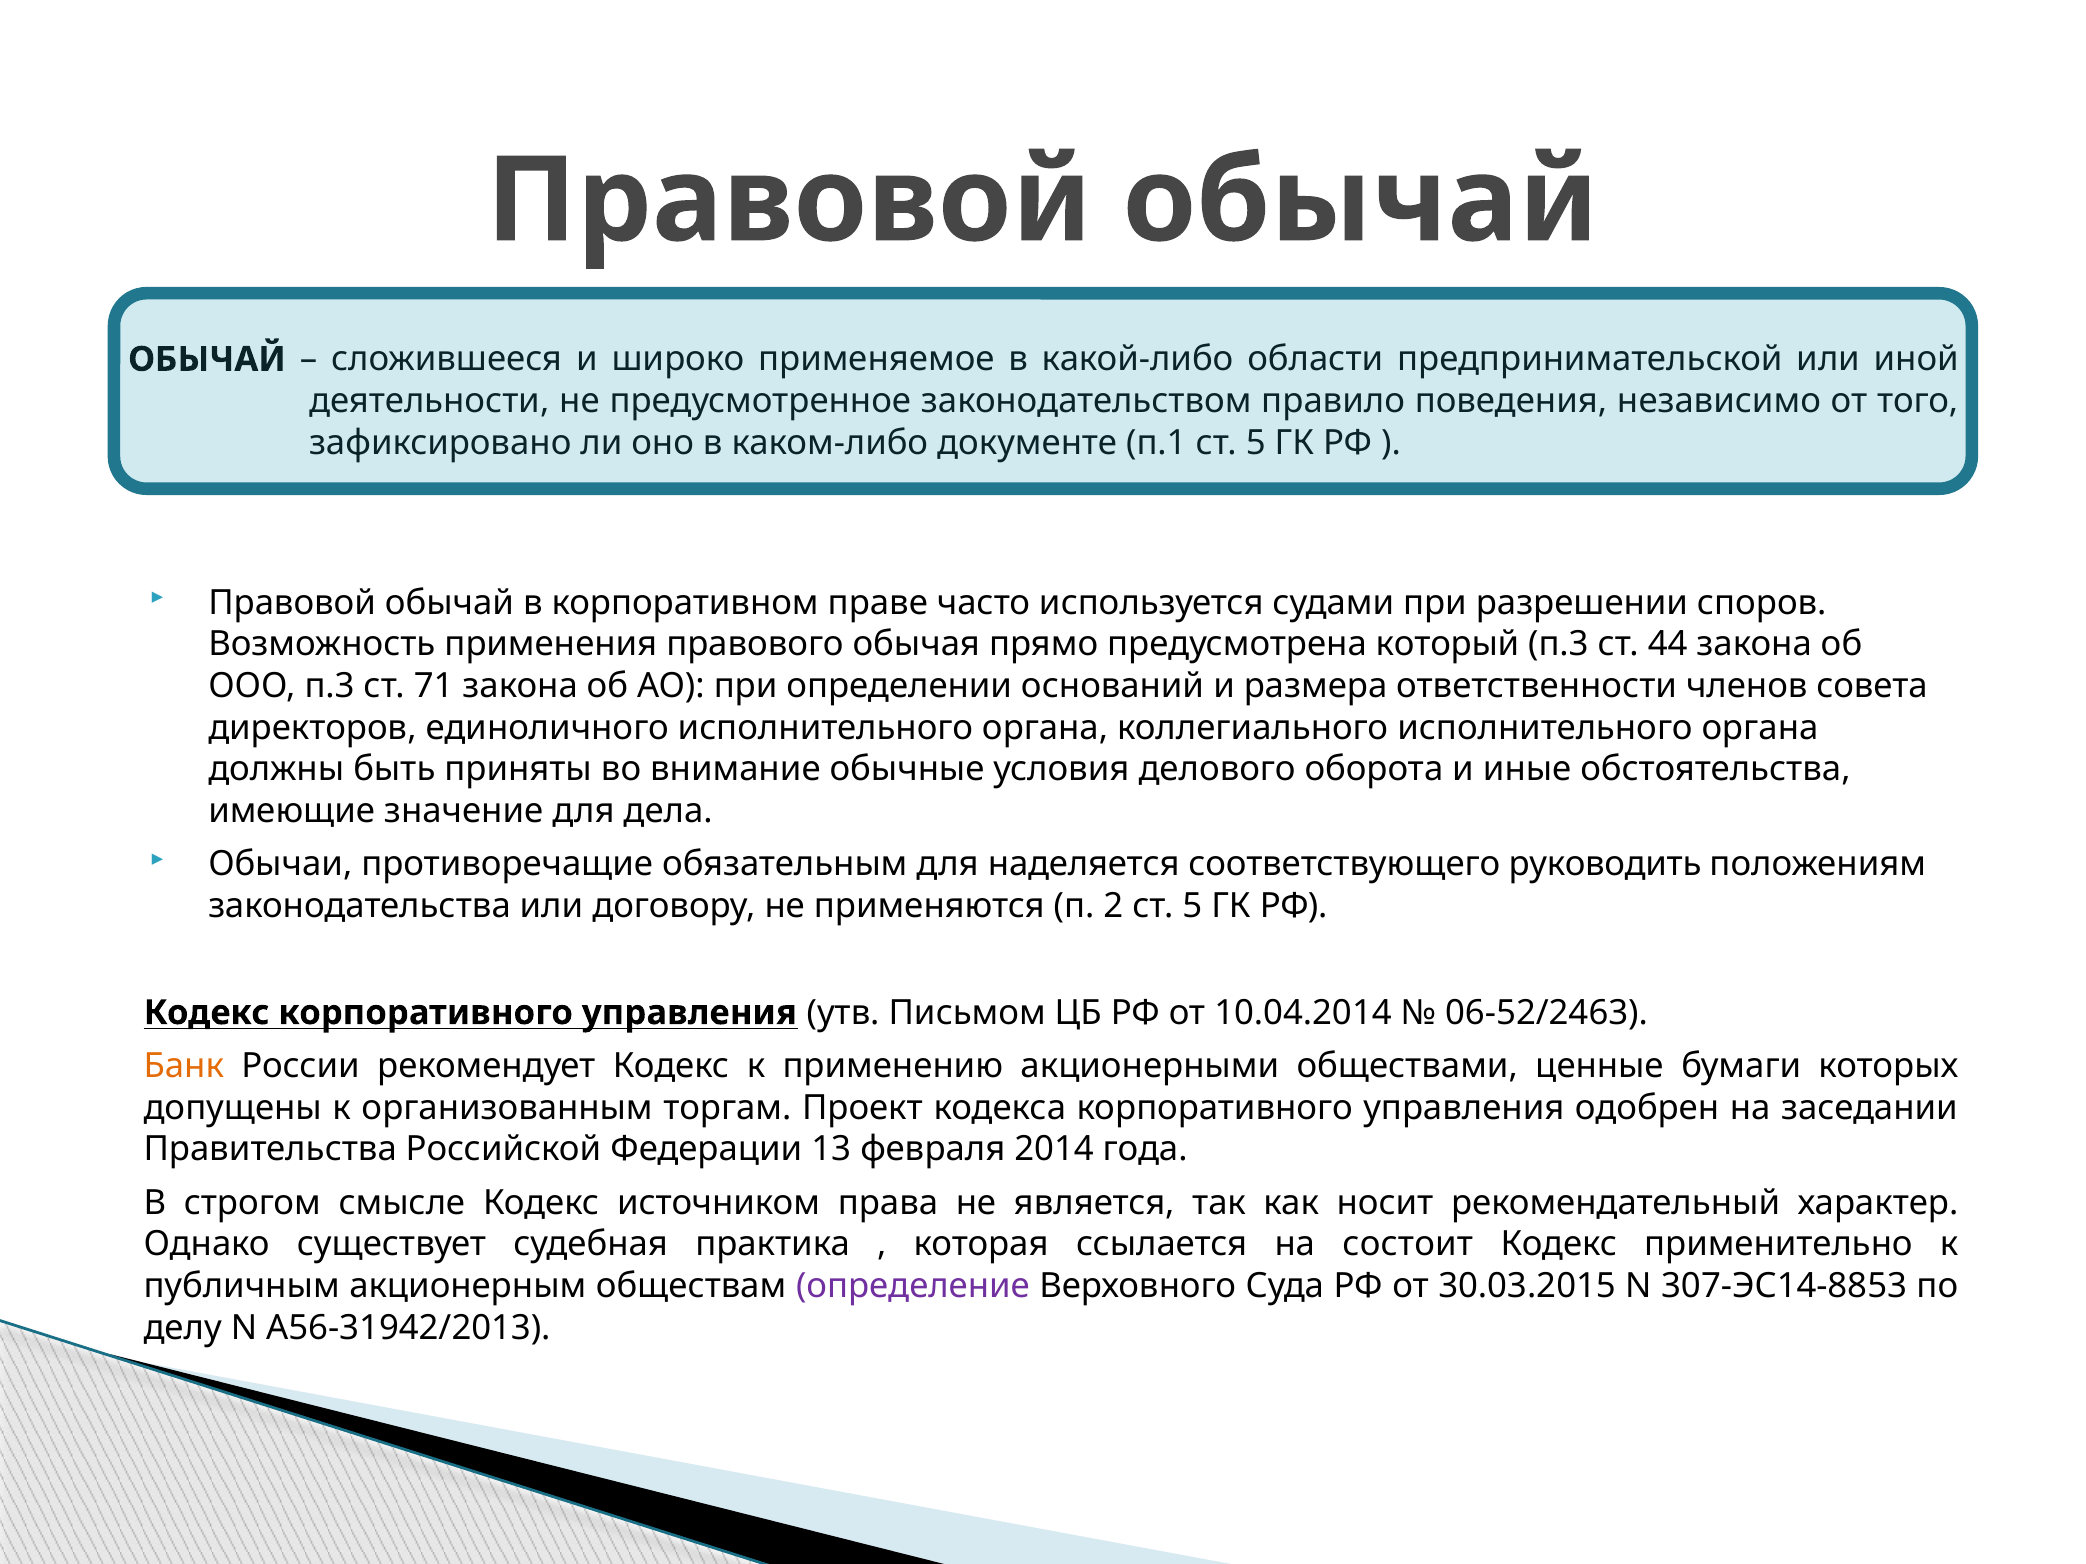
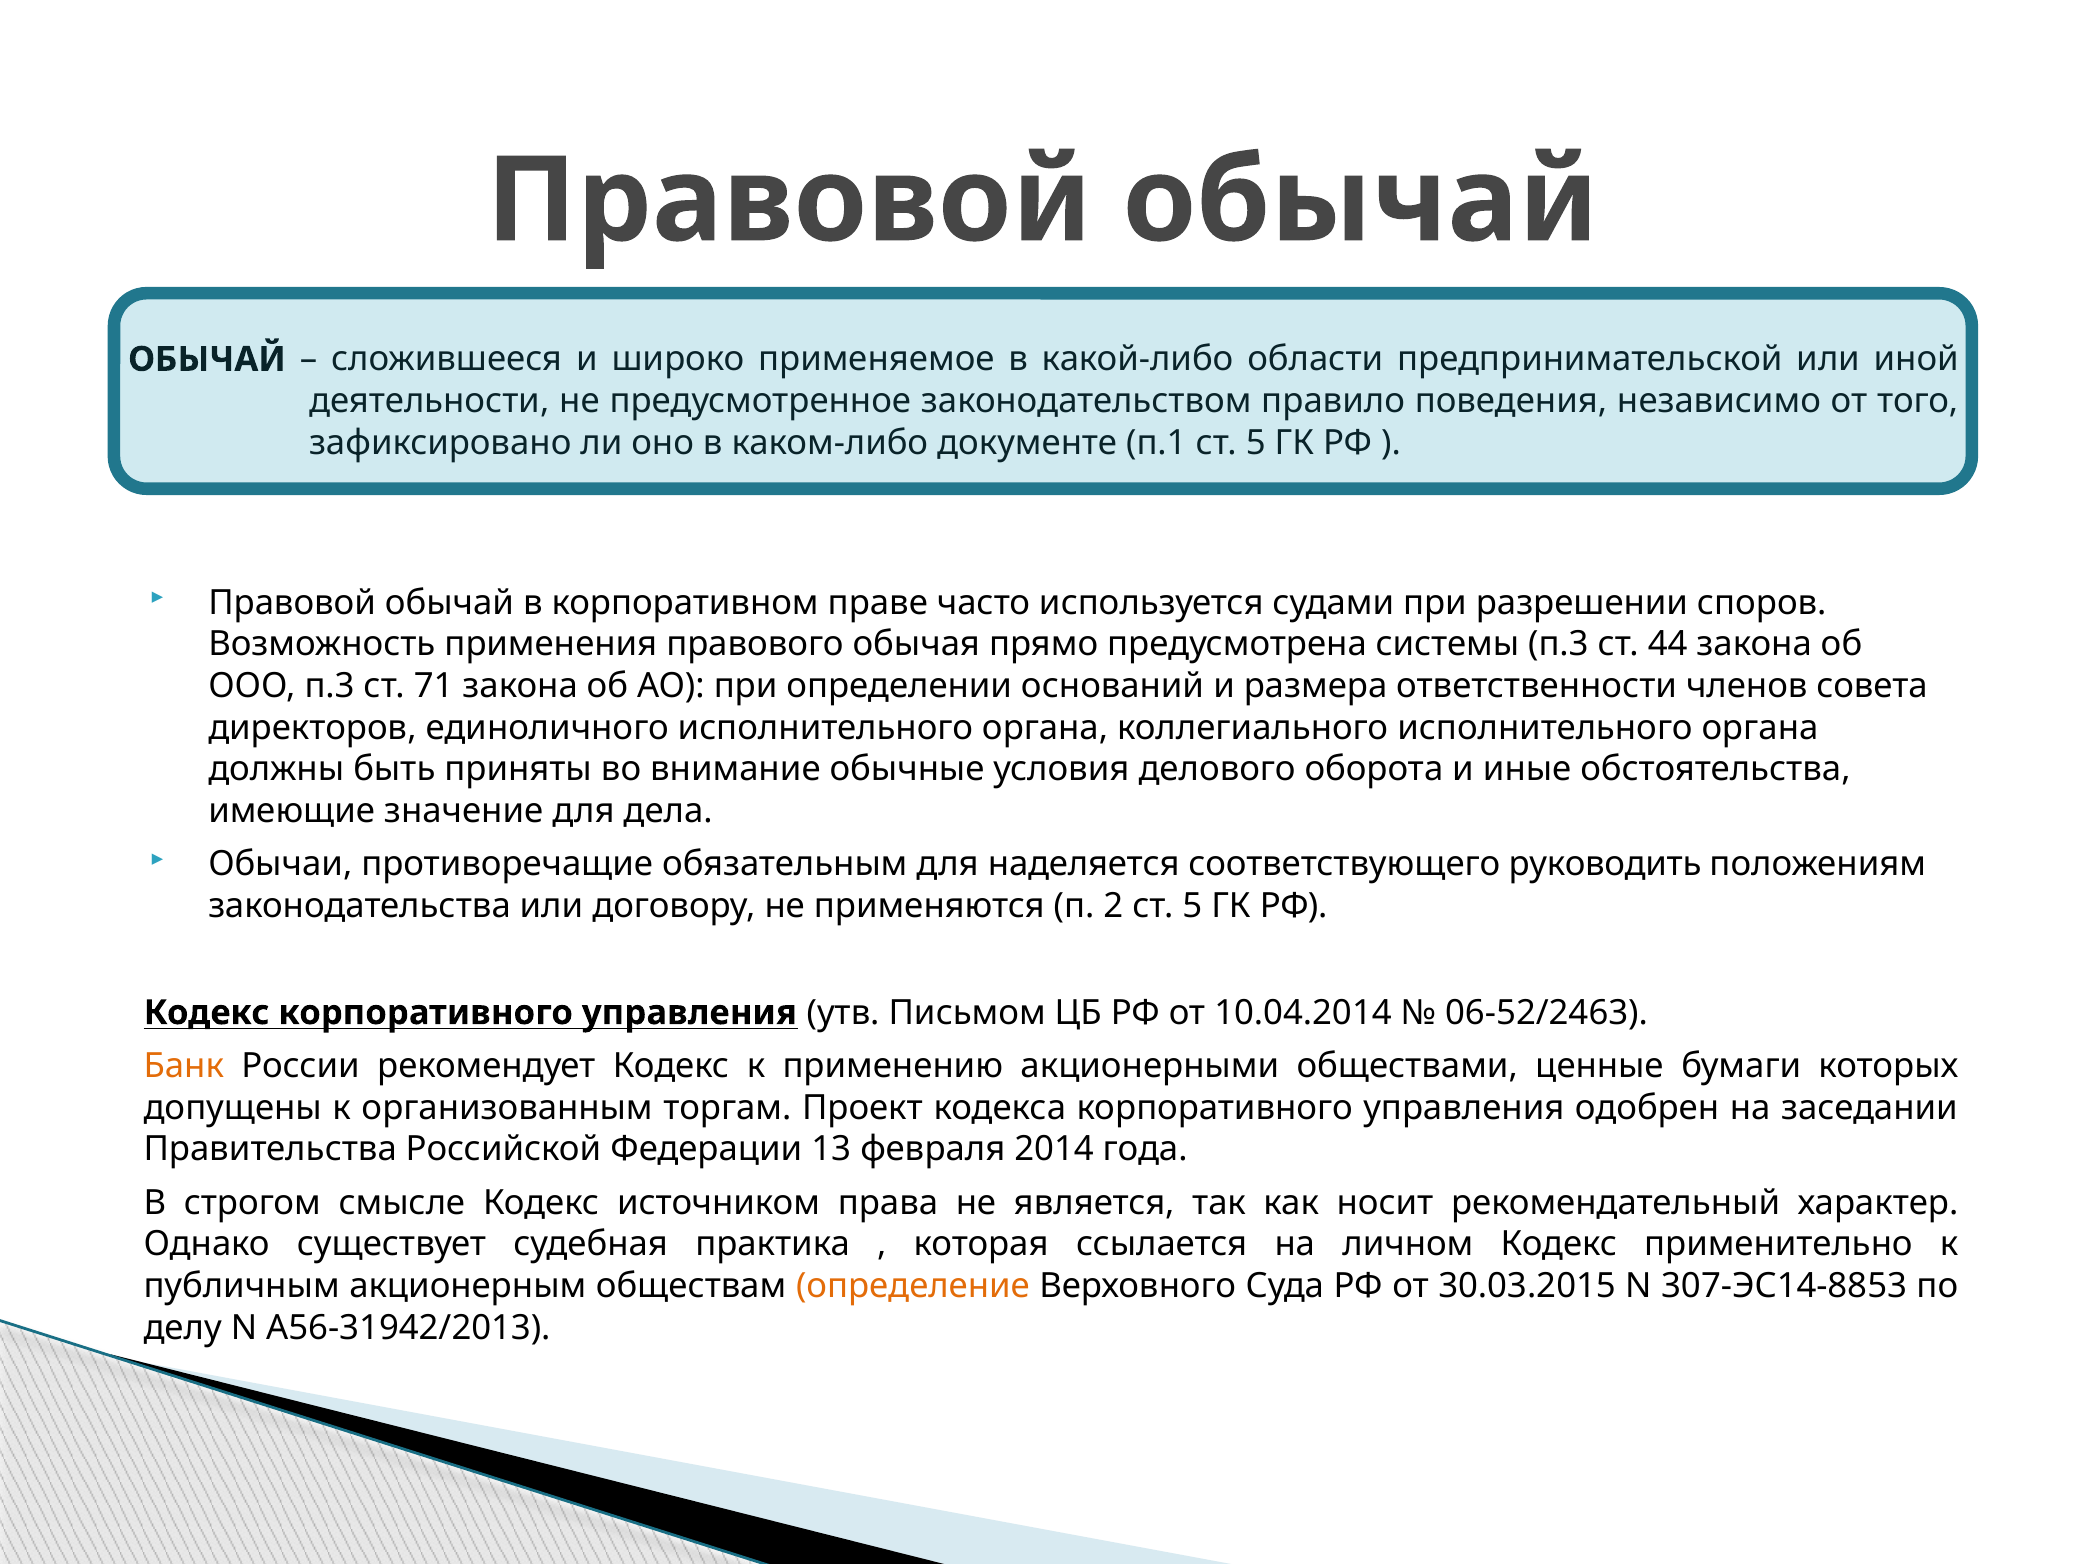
который: который -> системы
состоит: состоит -> личном
определение colour: purple -> orange
